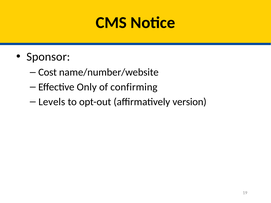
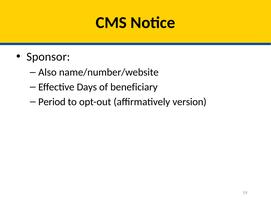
Cost: Cost -> Also
Only: Only -> Days
confirming: confirming -> beneficiary
Levels: Levels -> Period
